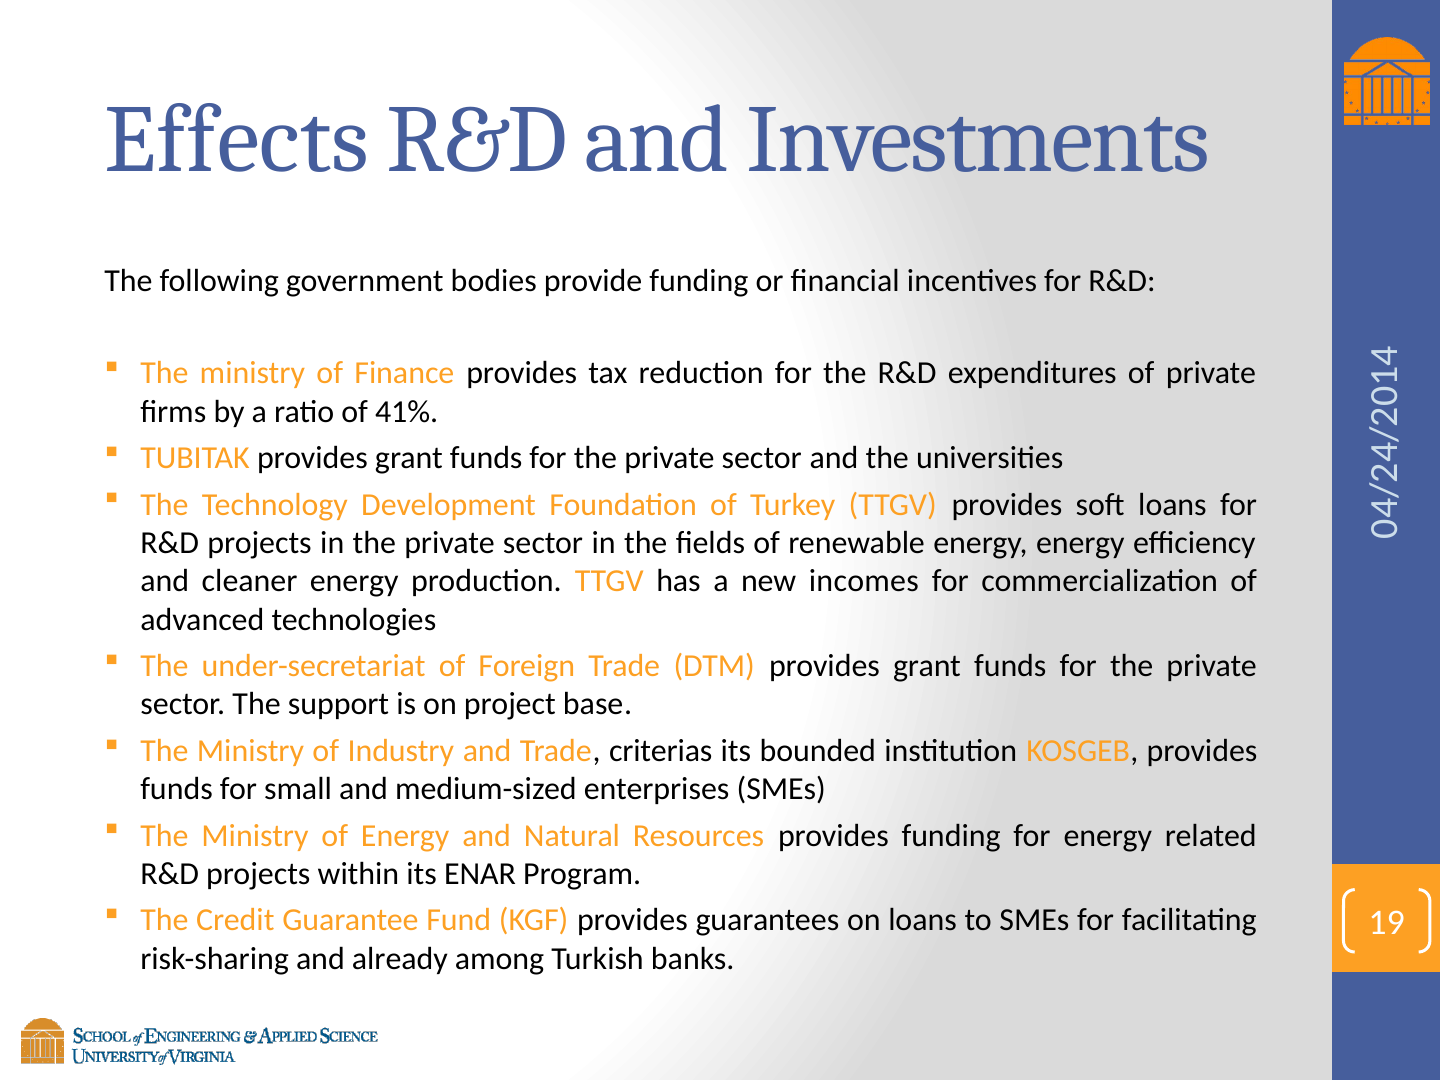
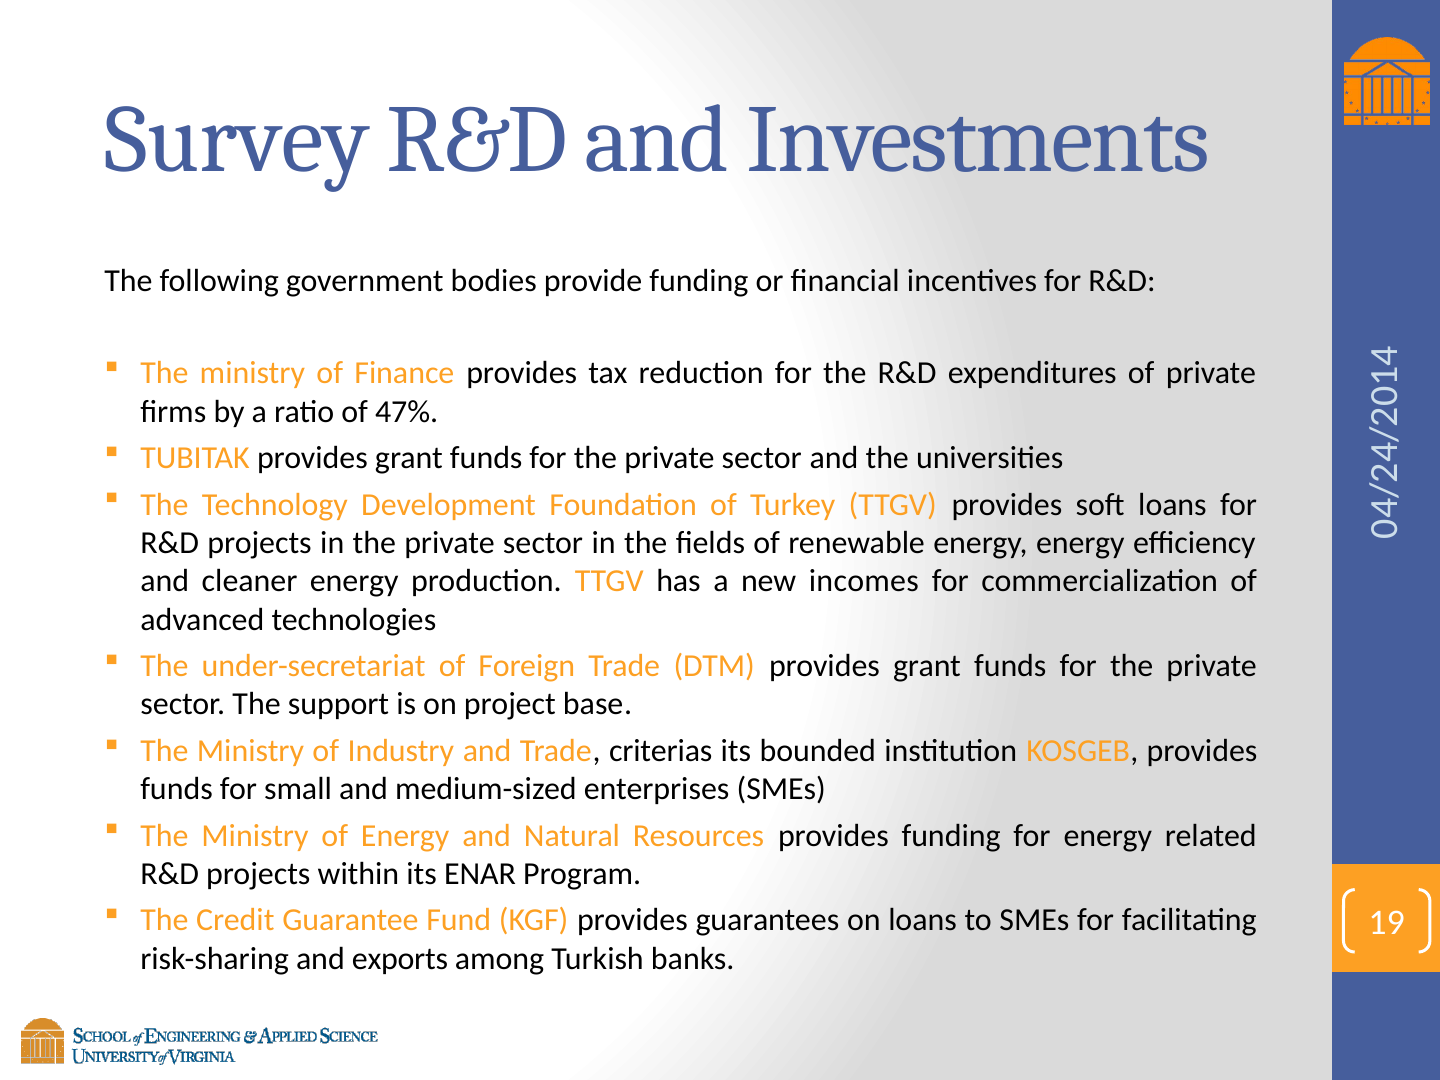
Effects: Effects -> Survey
41%: 41% -> 47%
already: already -> exports
